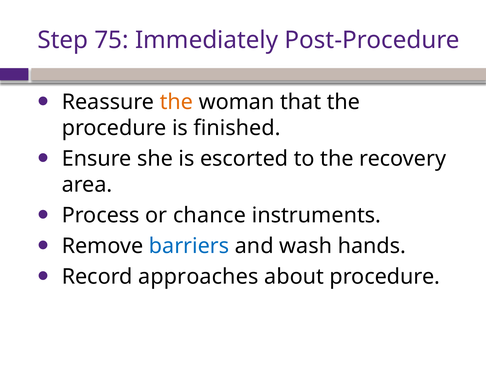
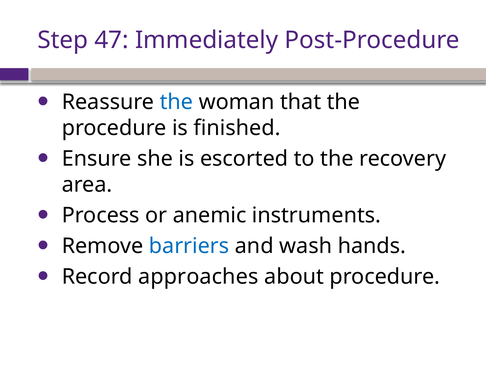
75: 75 -> 47
the at (176, 102) colour: orange -> blue
chance: chance -> anemic
